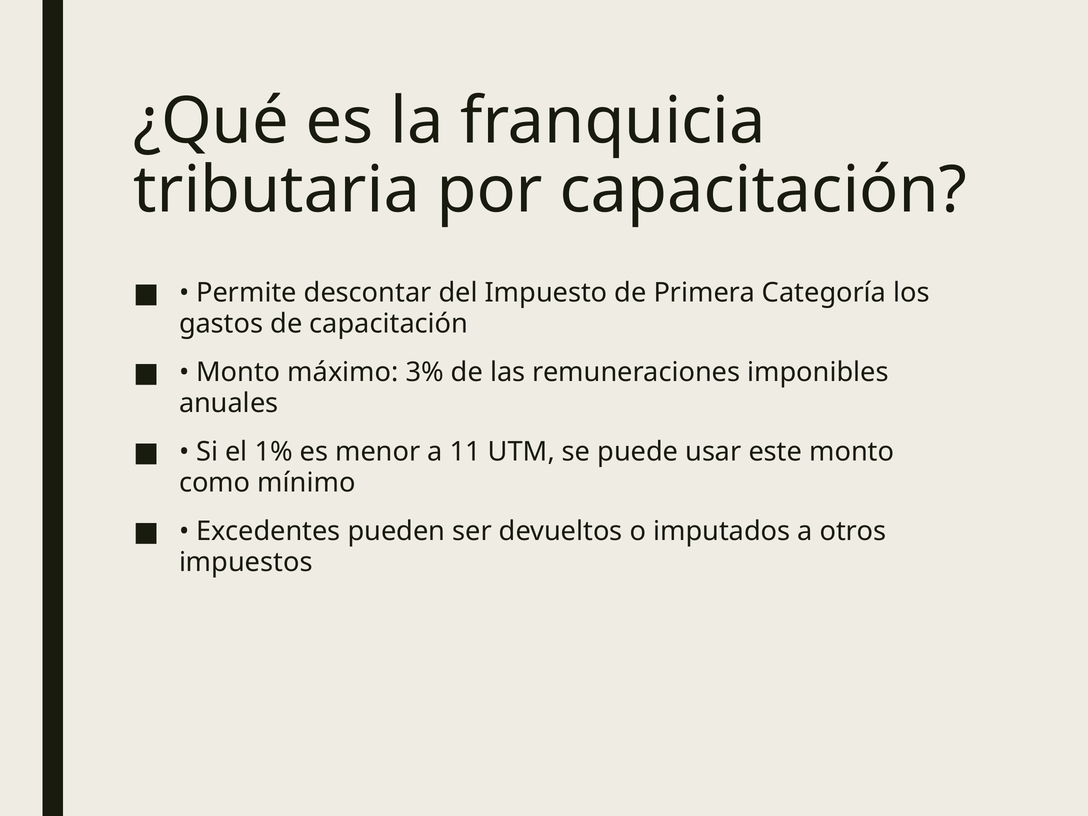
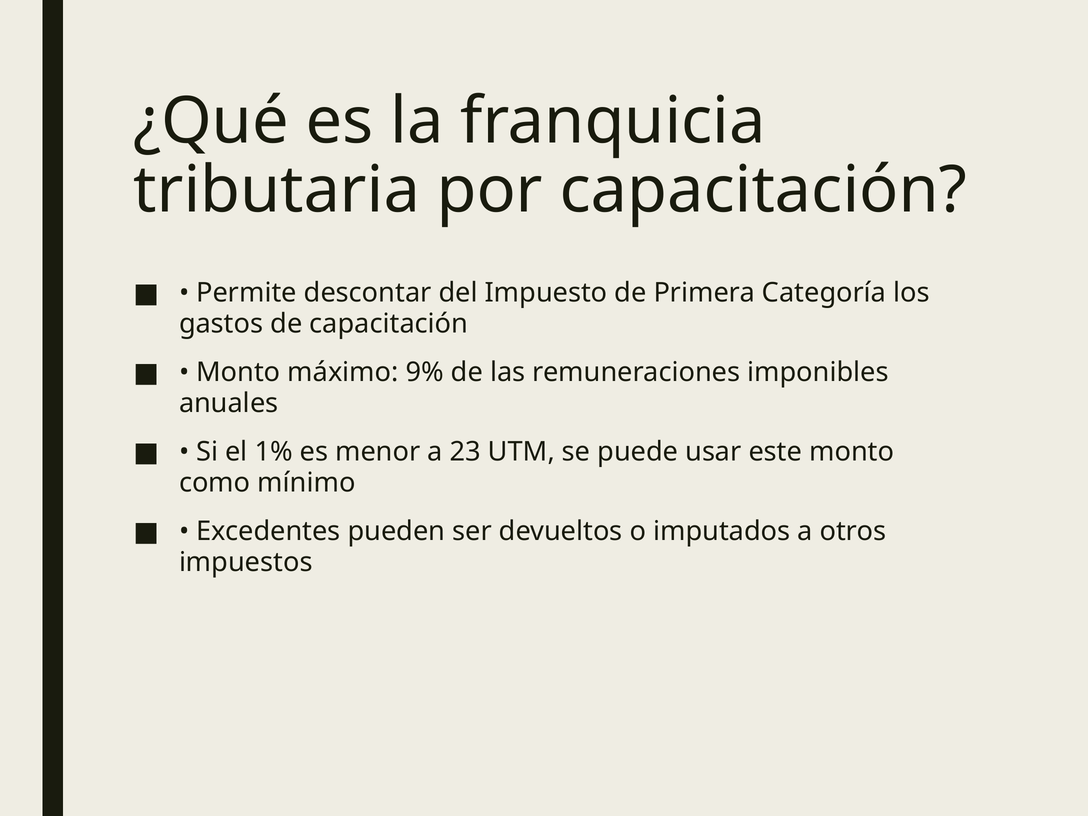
3%: 3% -> 9%
11: 11 -> 23
